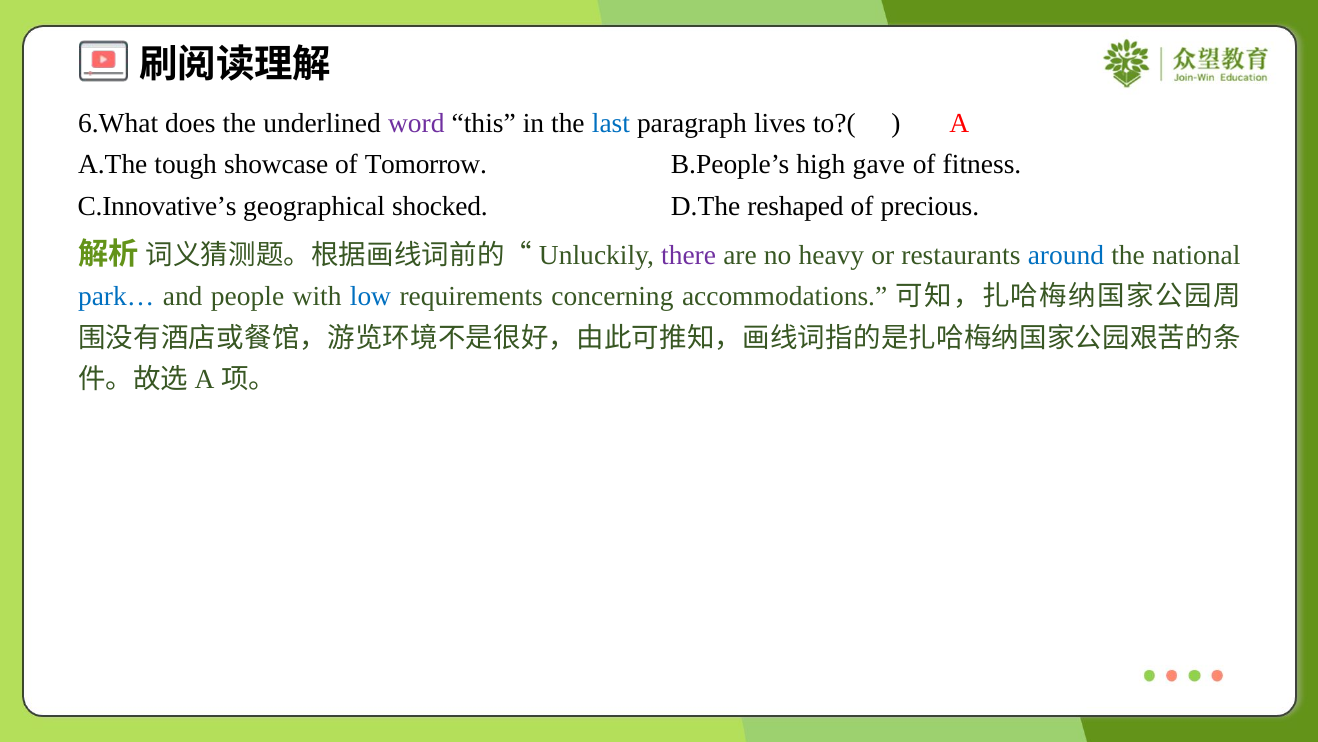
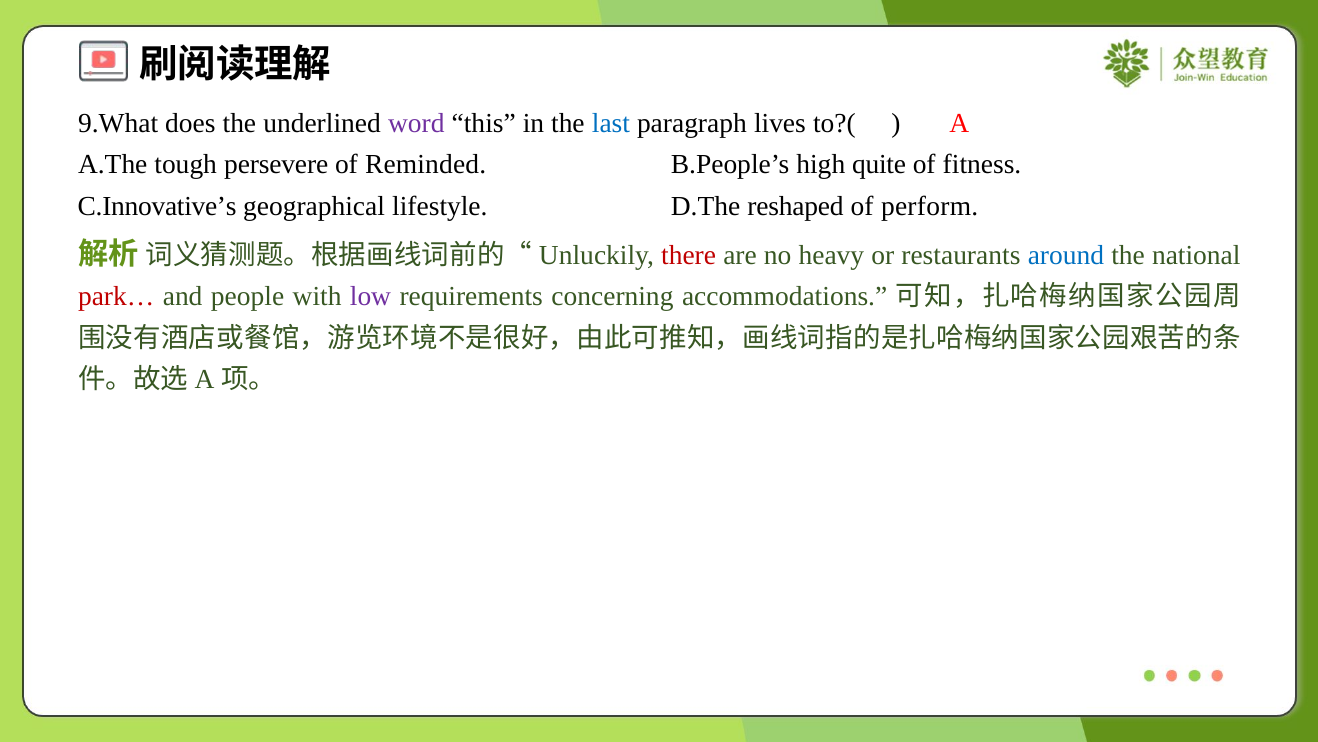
6.What: 6.What -> 9.What
showcase: showcase -> persevere
Tomorrow: Tomorrow -> Reminded
gave: gave -> quite
shocked: shocked -> lifestyle
precious: precious -> perform
there colour: purple -> red
park… colour: blue -> red
low colour: blue -> purple
